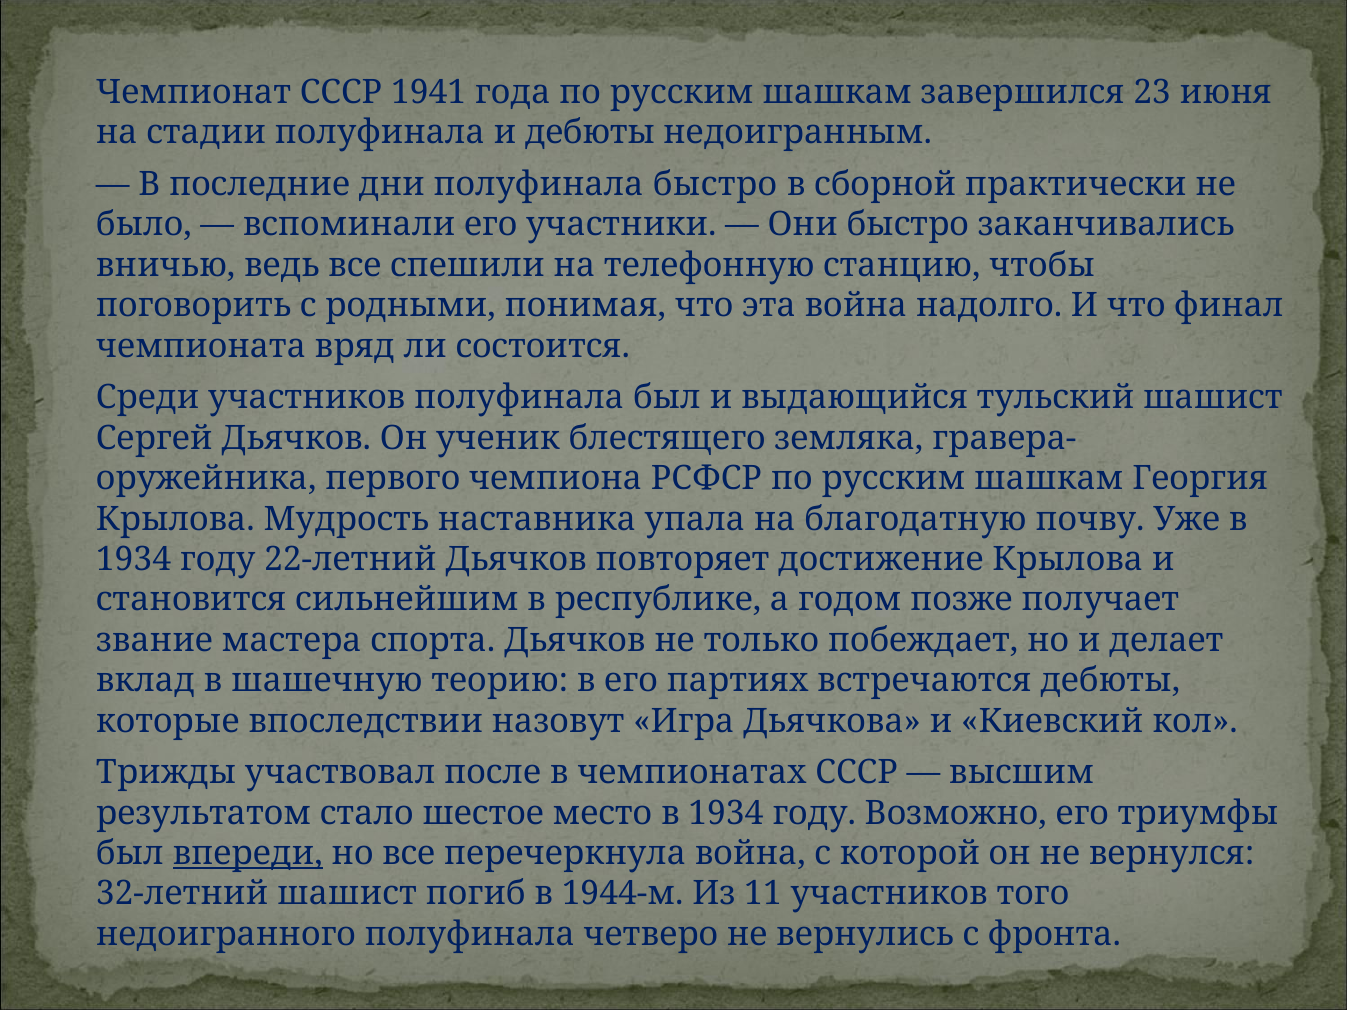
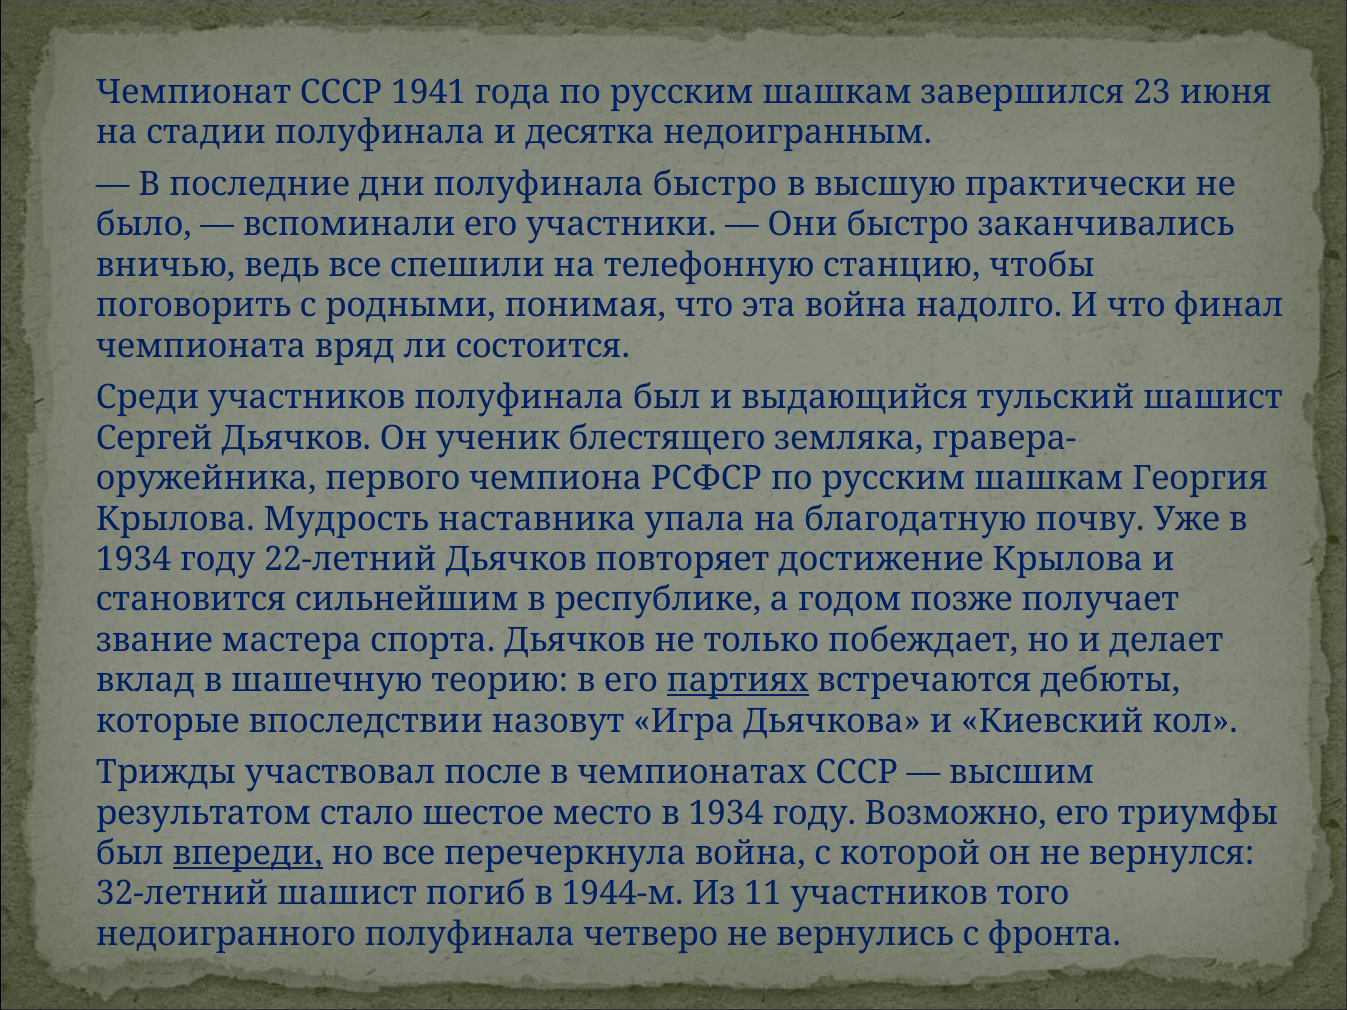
и дебюты: дебюты -> десятка
сборной: сборной -> высшую
партиях underline: none -> present
